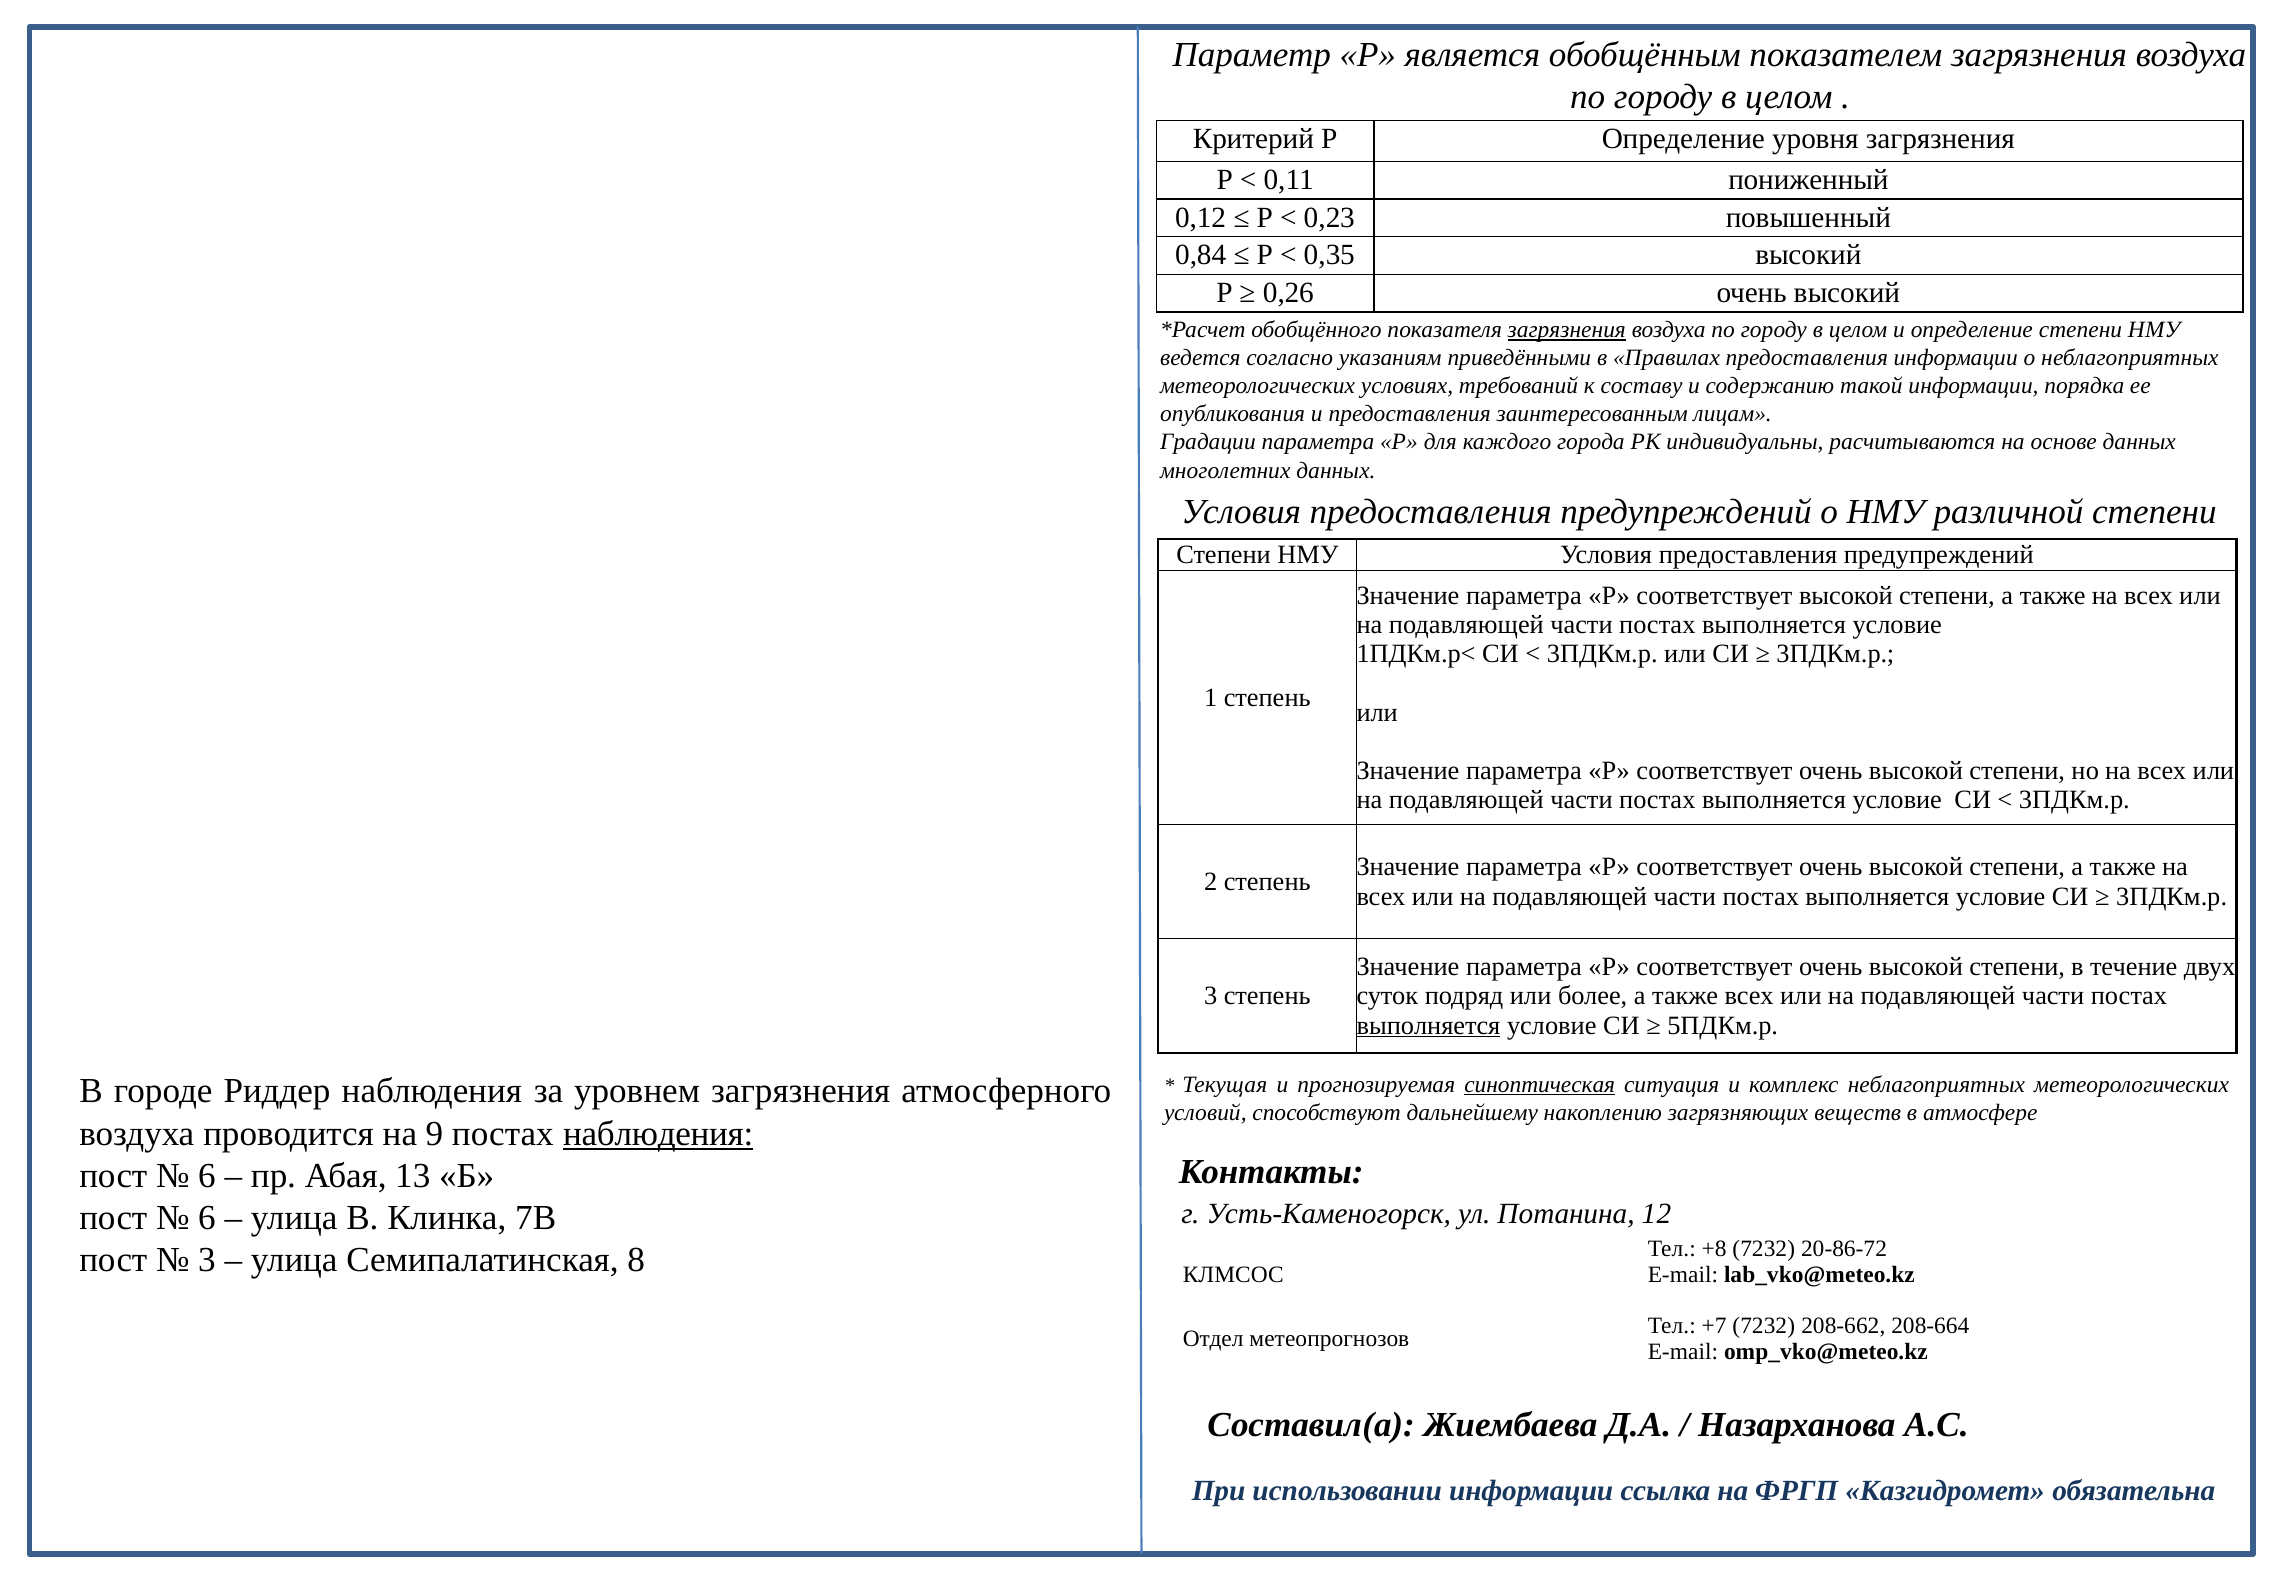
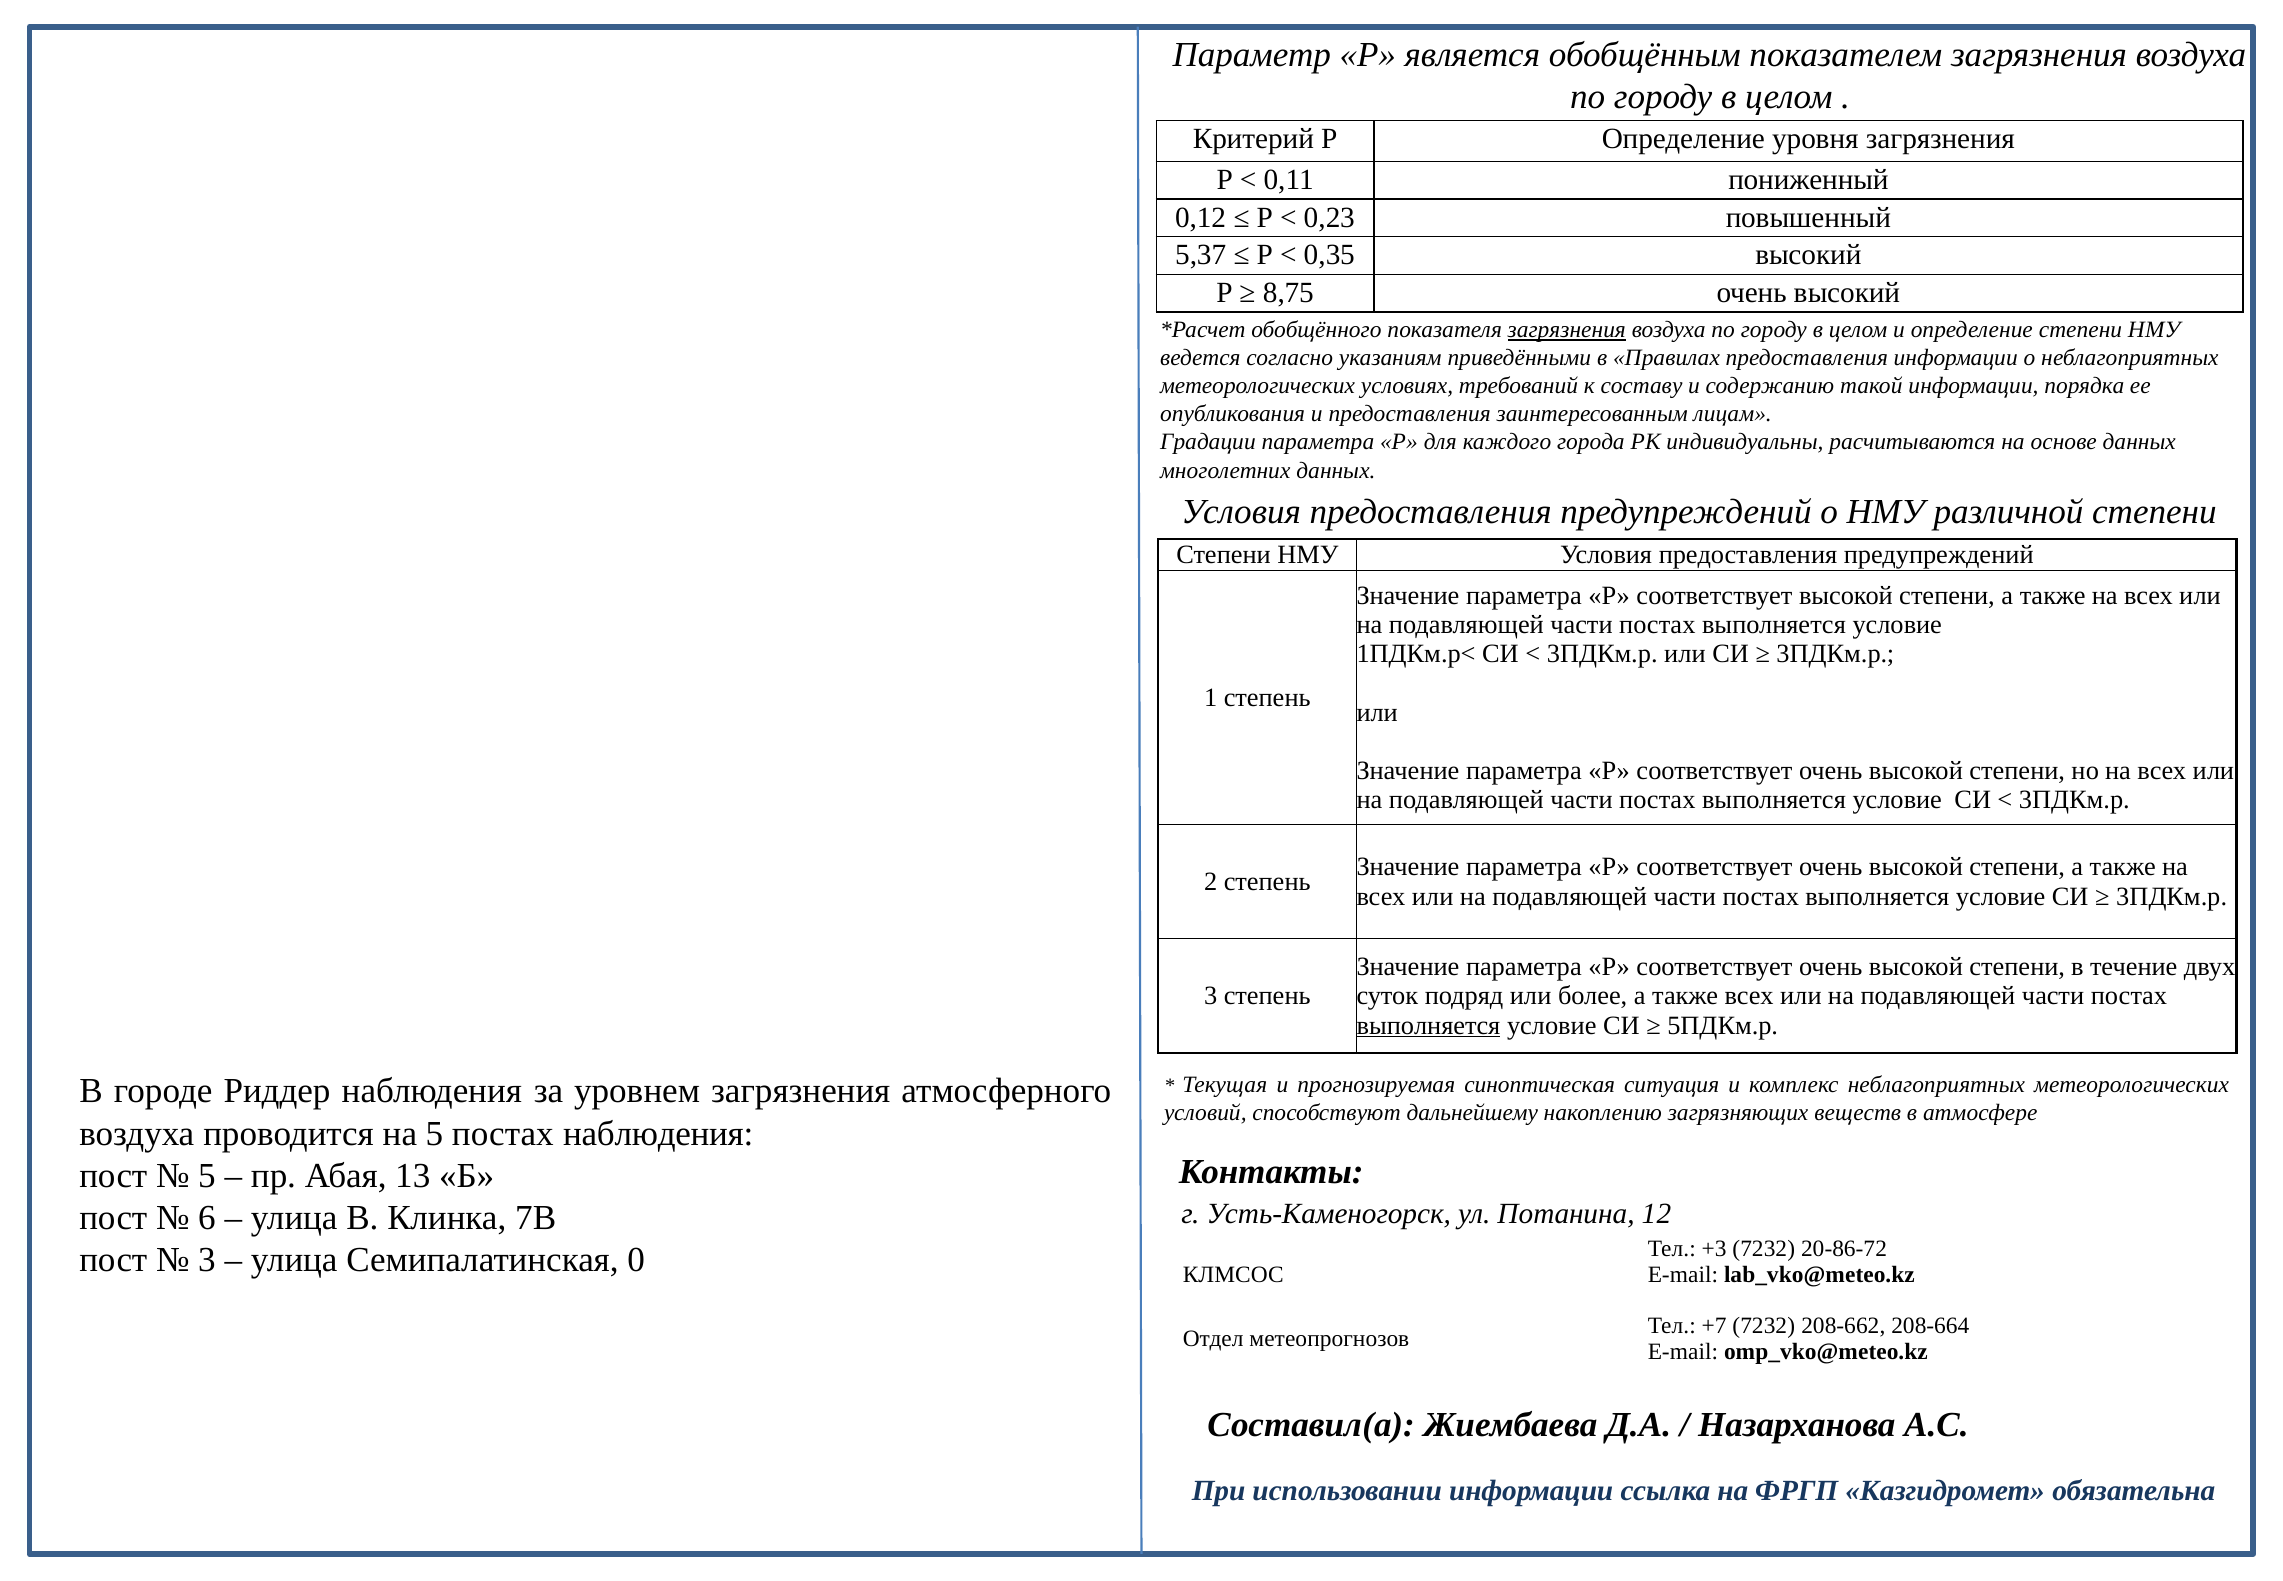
0,84: 0,84 -> 5,37
0,26: 0,26 -> 8,75
синоптическая underline: present -> none
на 9: 9 -> 5
наблюдения at (658, 1133) underline: present -> none
6 at (207, 1175): 6 -> 5
+8: +8 -> +3
8: 8 -> 0
